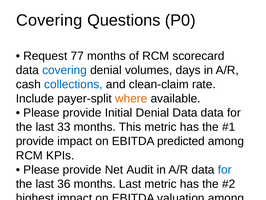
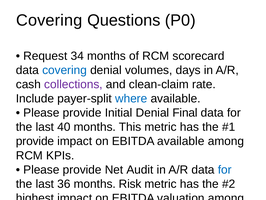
77: 77 -> 34
collections colour: blue -> purple
where colour: orange -> blue
Denial Data: Data -> Final
33: 33 -> 40
EBITDA predicted: predicted -> available
months Last: Last -> Risk
